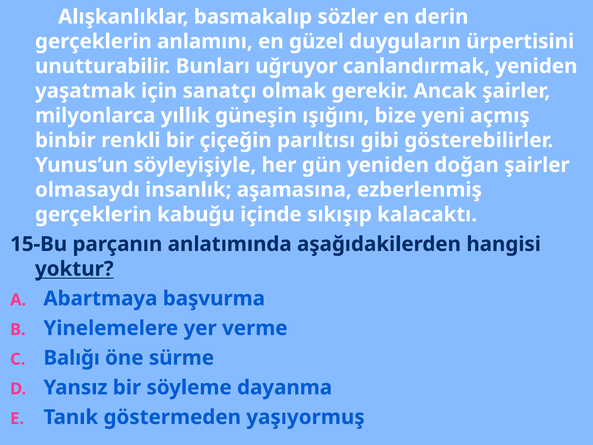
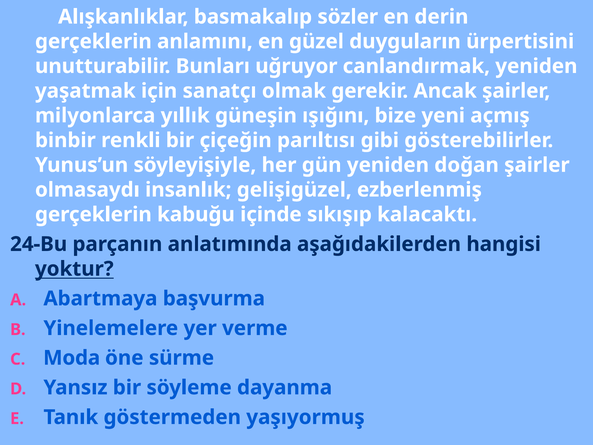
aşamasına: aşamasına -> gelişigüzel
15-Bu: 15-Bu -> 24-Bu
Balığı: Balığı -> Moda
